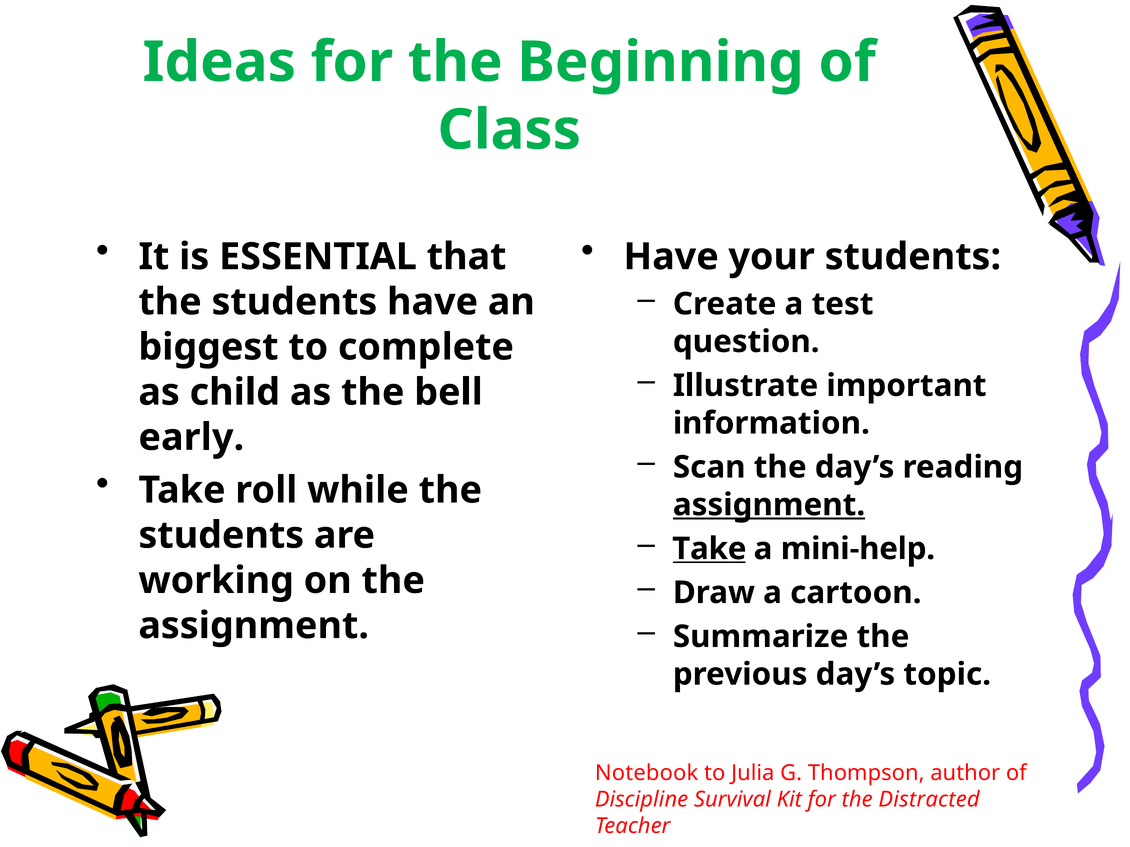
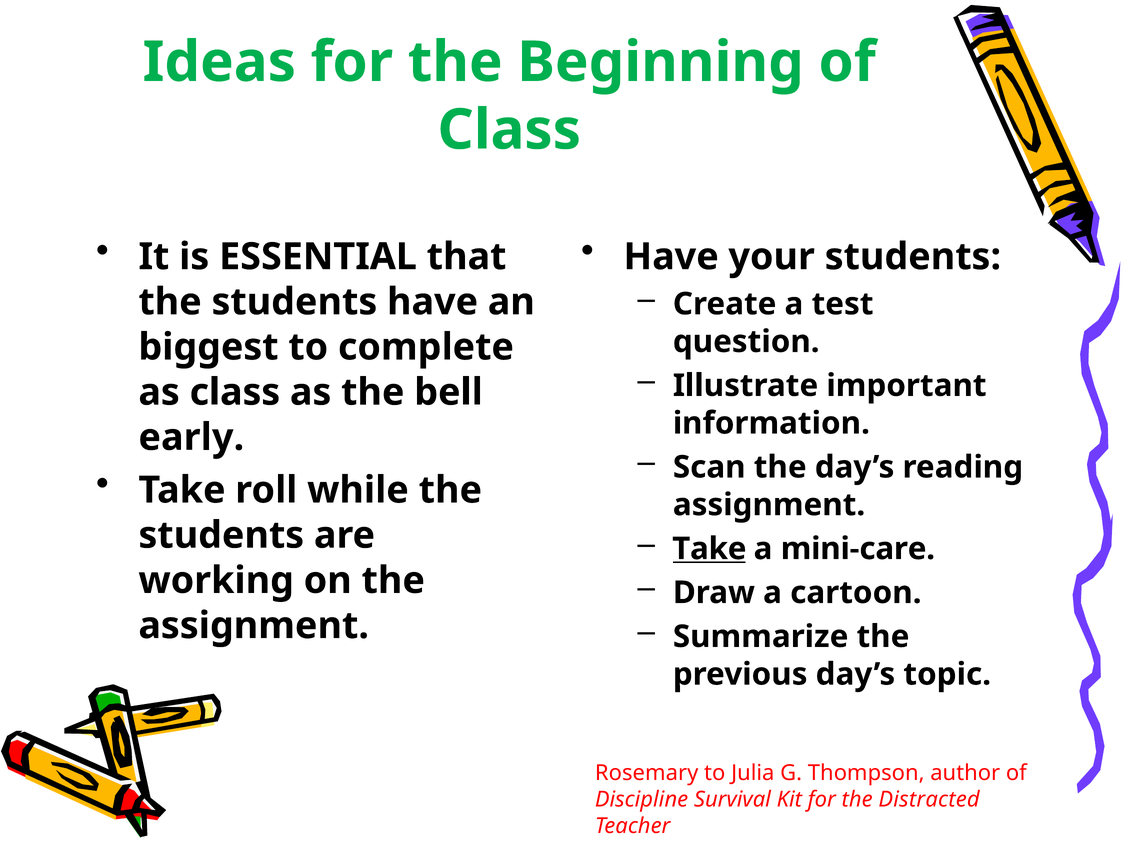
as child: child -> class
assignment at (769, 505) underline: present -> none
mini-help: mini-help -> mini-care
Notebook: Notebook -> Rosemary
